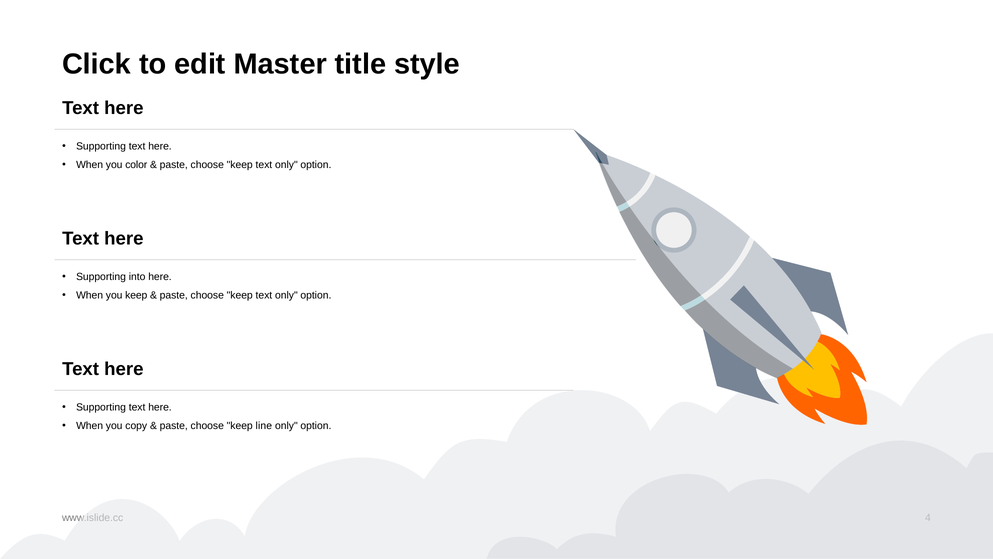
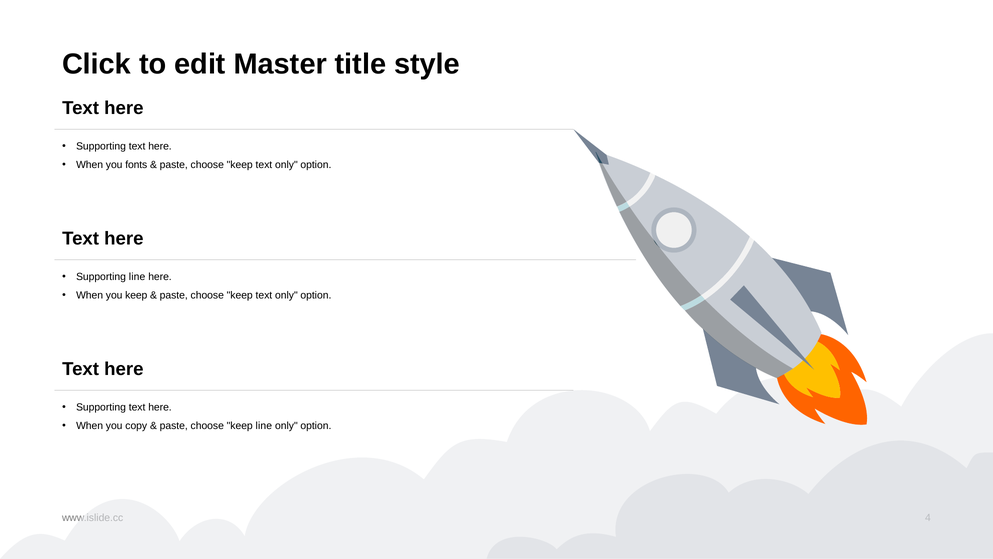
color: color -> fonts
Supporting into: into -> line
